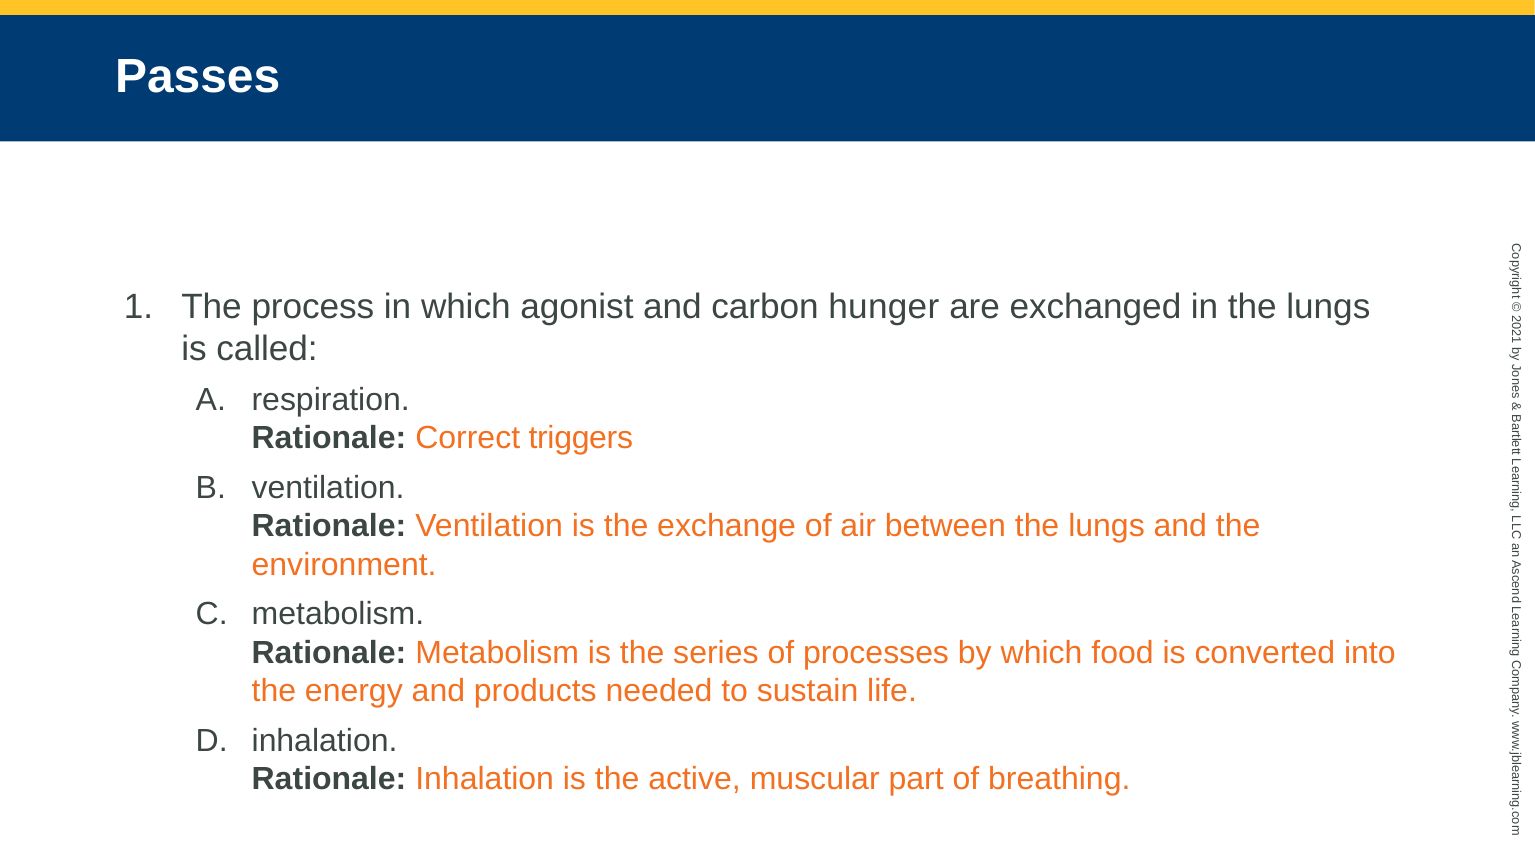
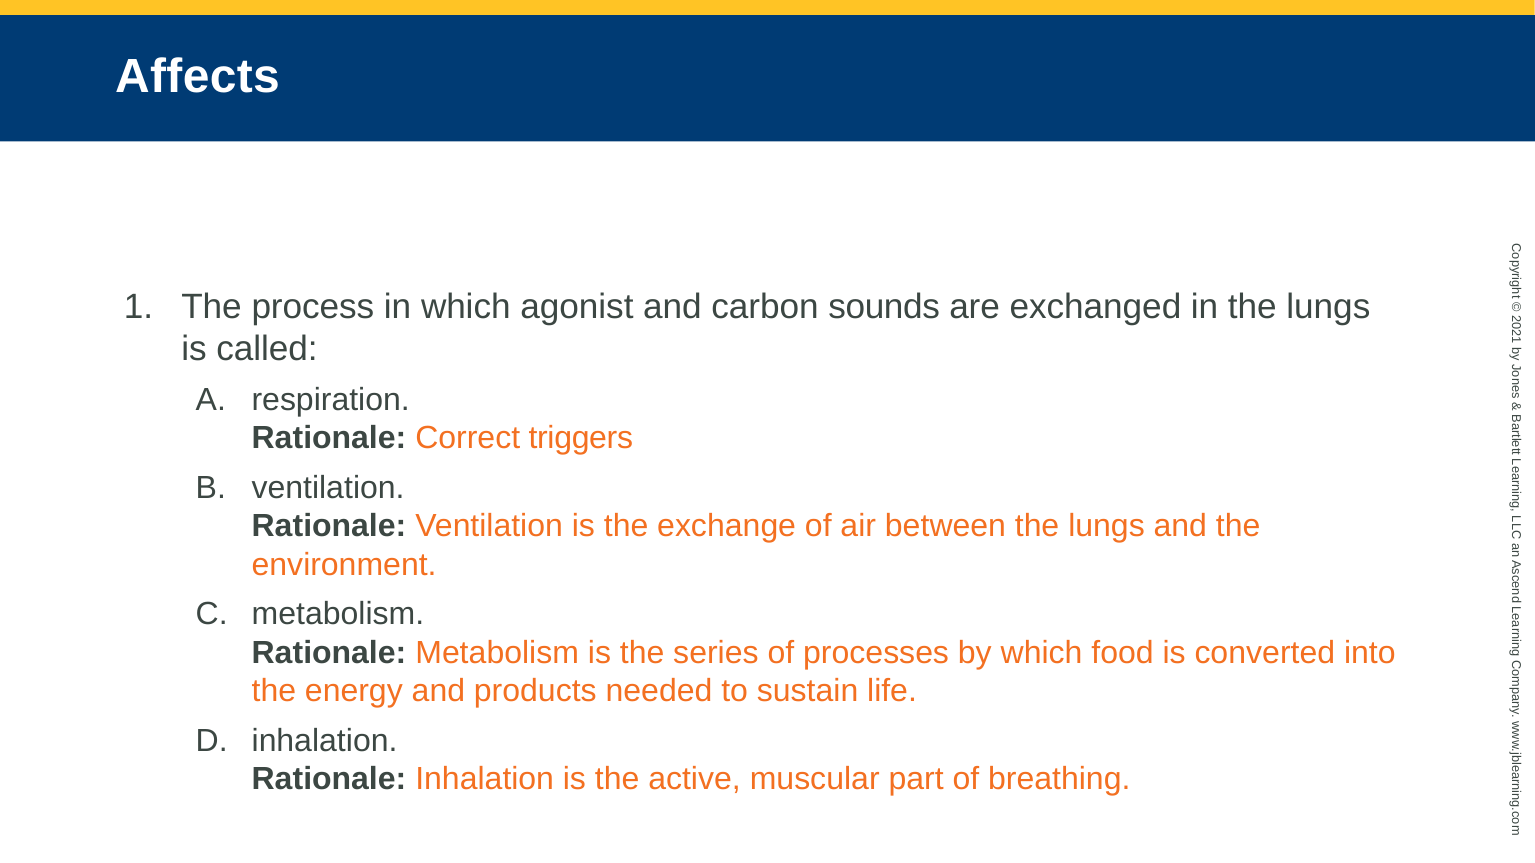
Passes: Passes -> Affects
hunger: hunger -> sounds
